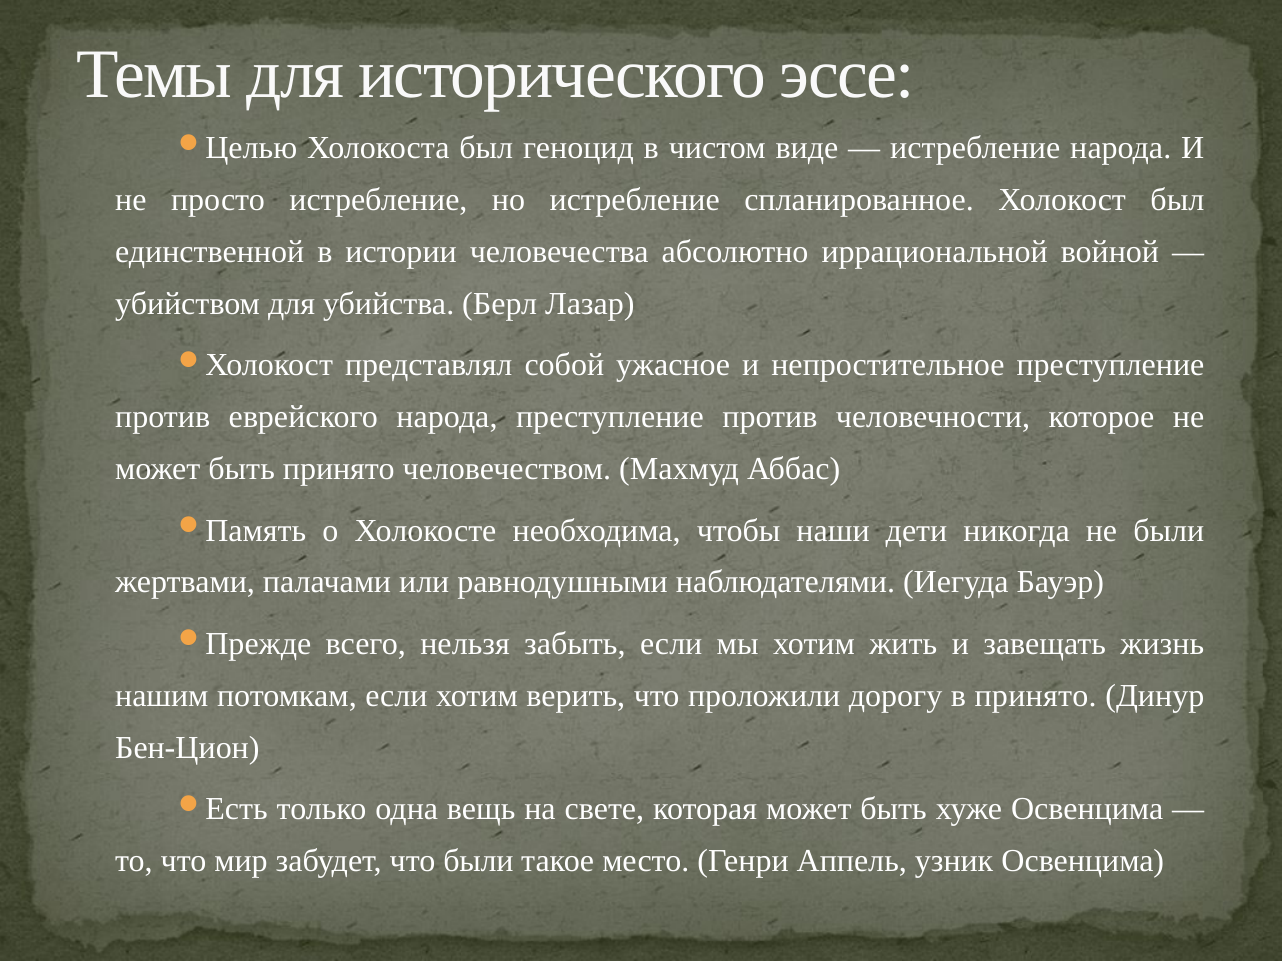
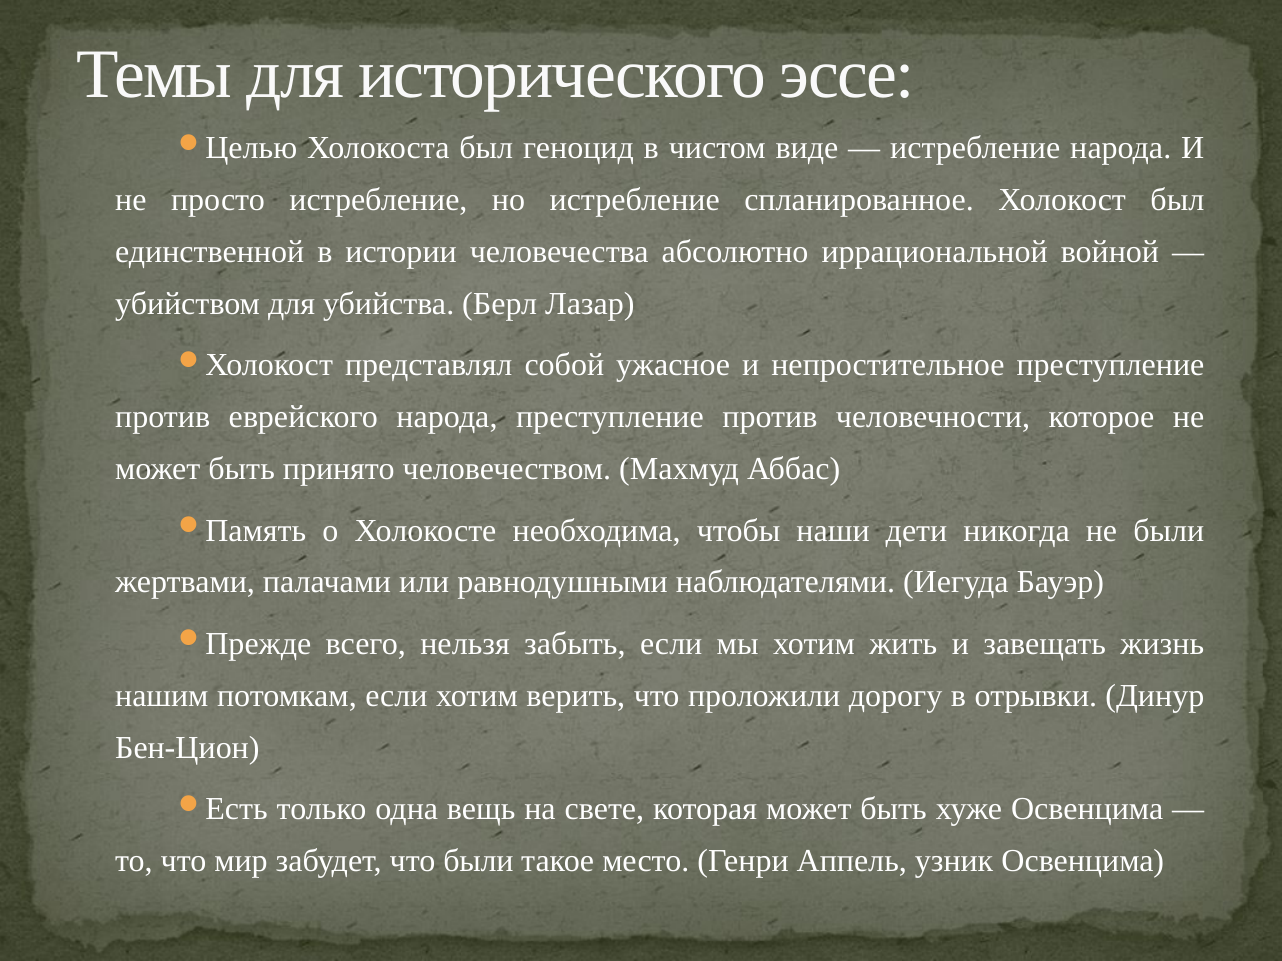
в принято: принято -> отрывки
